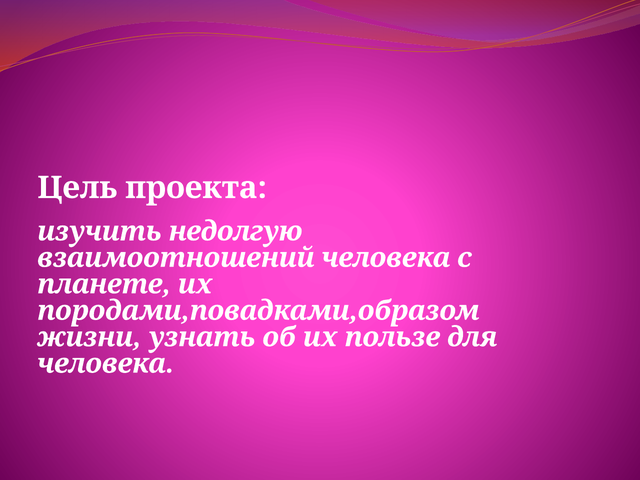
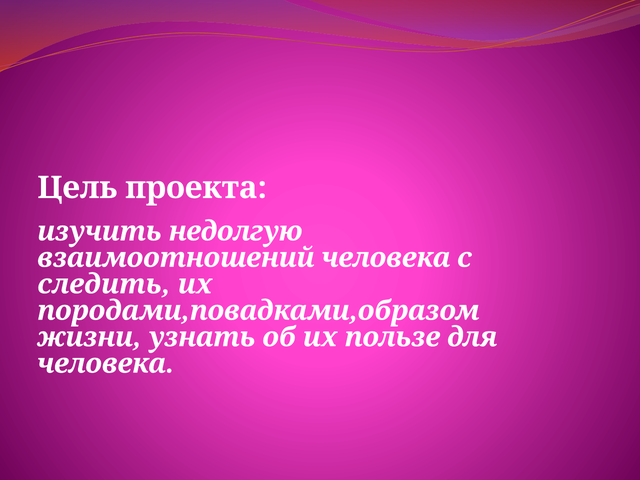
планете: планете -> следить
